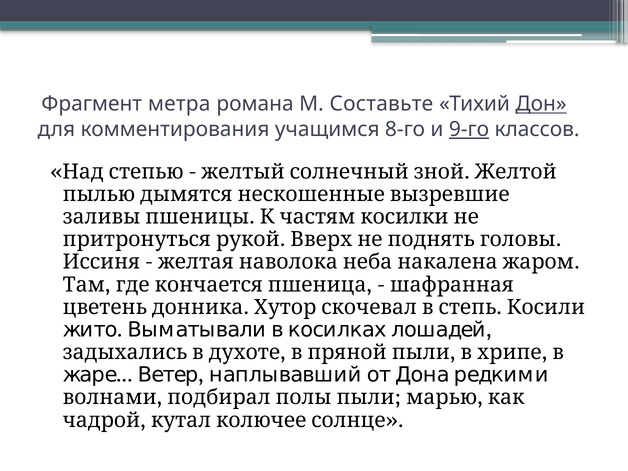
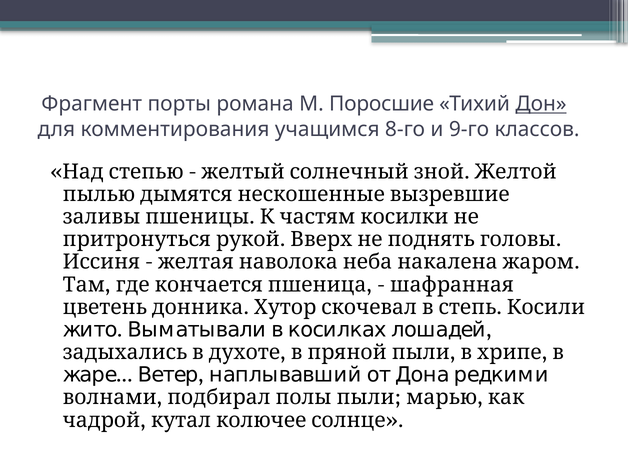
метра: метра -> порты
Составьте: Составьте -> Поросшие
9-го underline: present -> none
